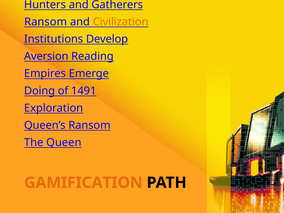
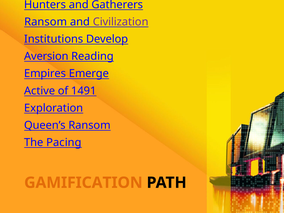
Civilization colour: orange -> purple
Doing: Doing -> Active
Queen: Queen -> Pacing
